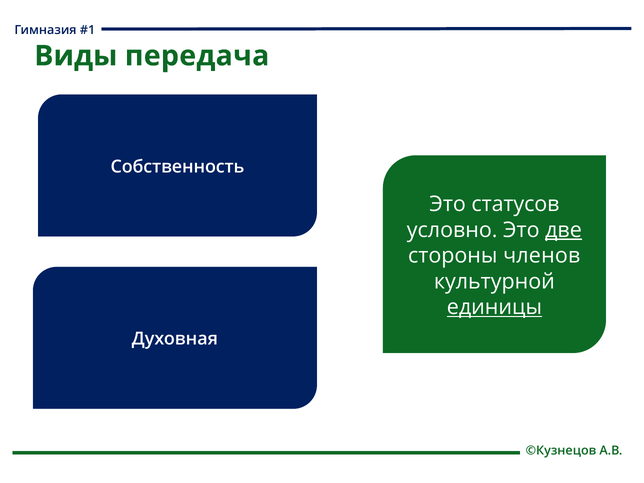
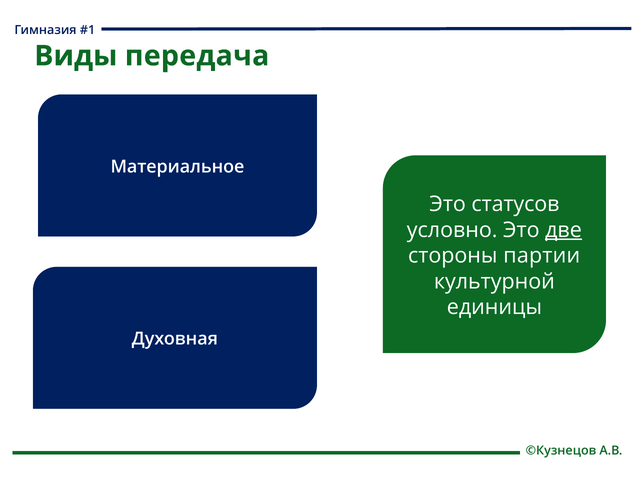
Собственность: Собственность -> Материальное
членов: членов -> партии
единицы underline: present -> none
